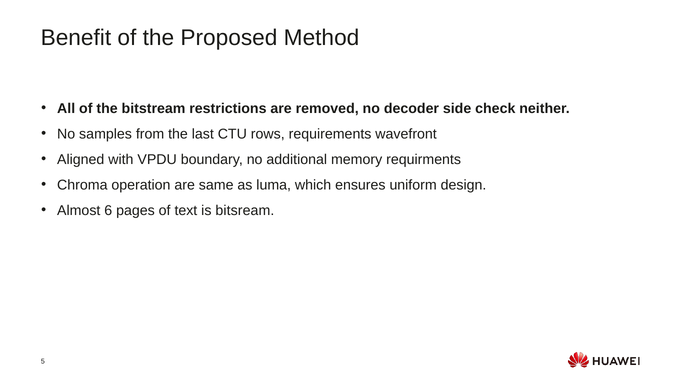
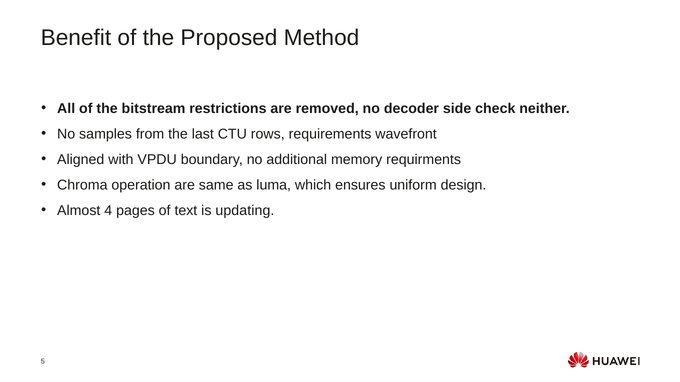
6: 6 -> 4
bitsream: bitsream -> updating
